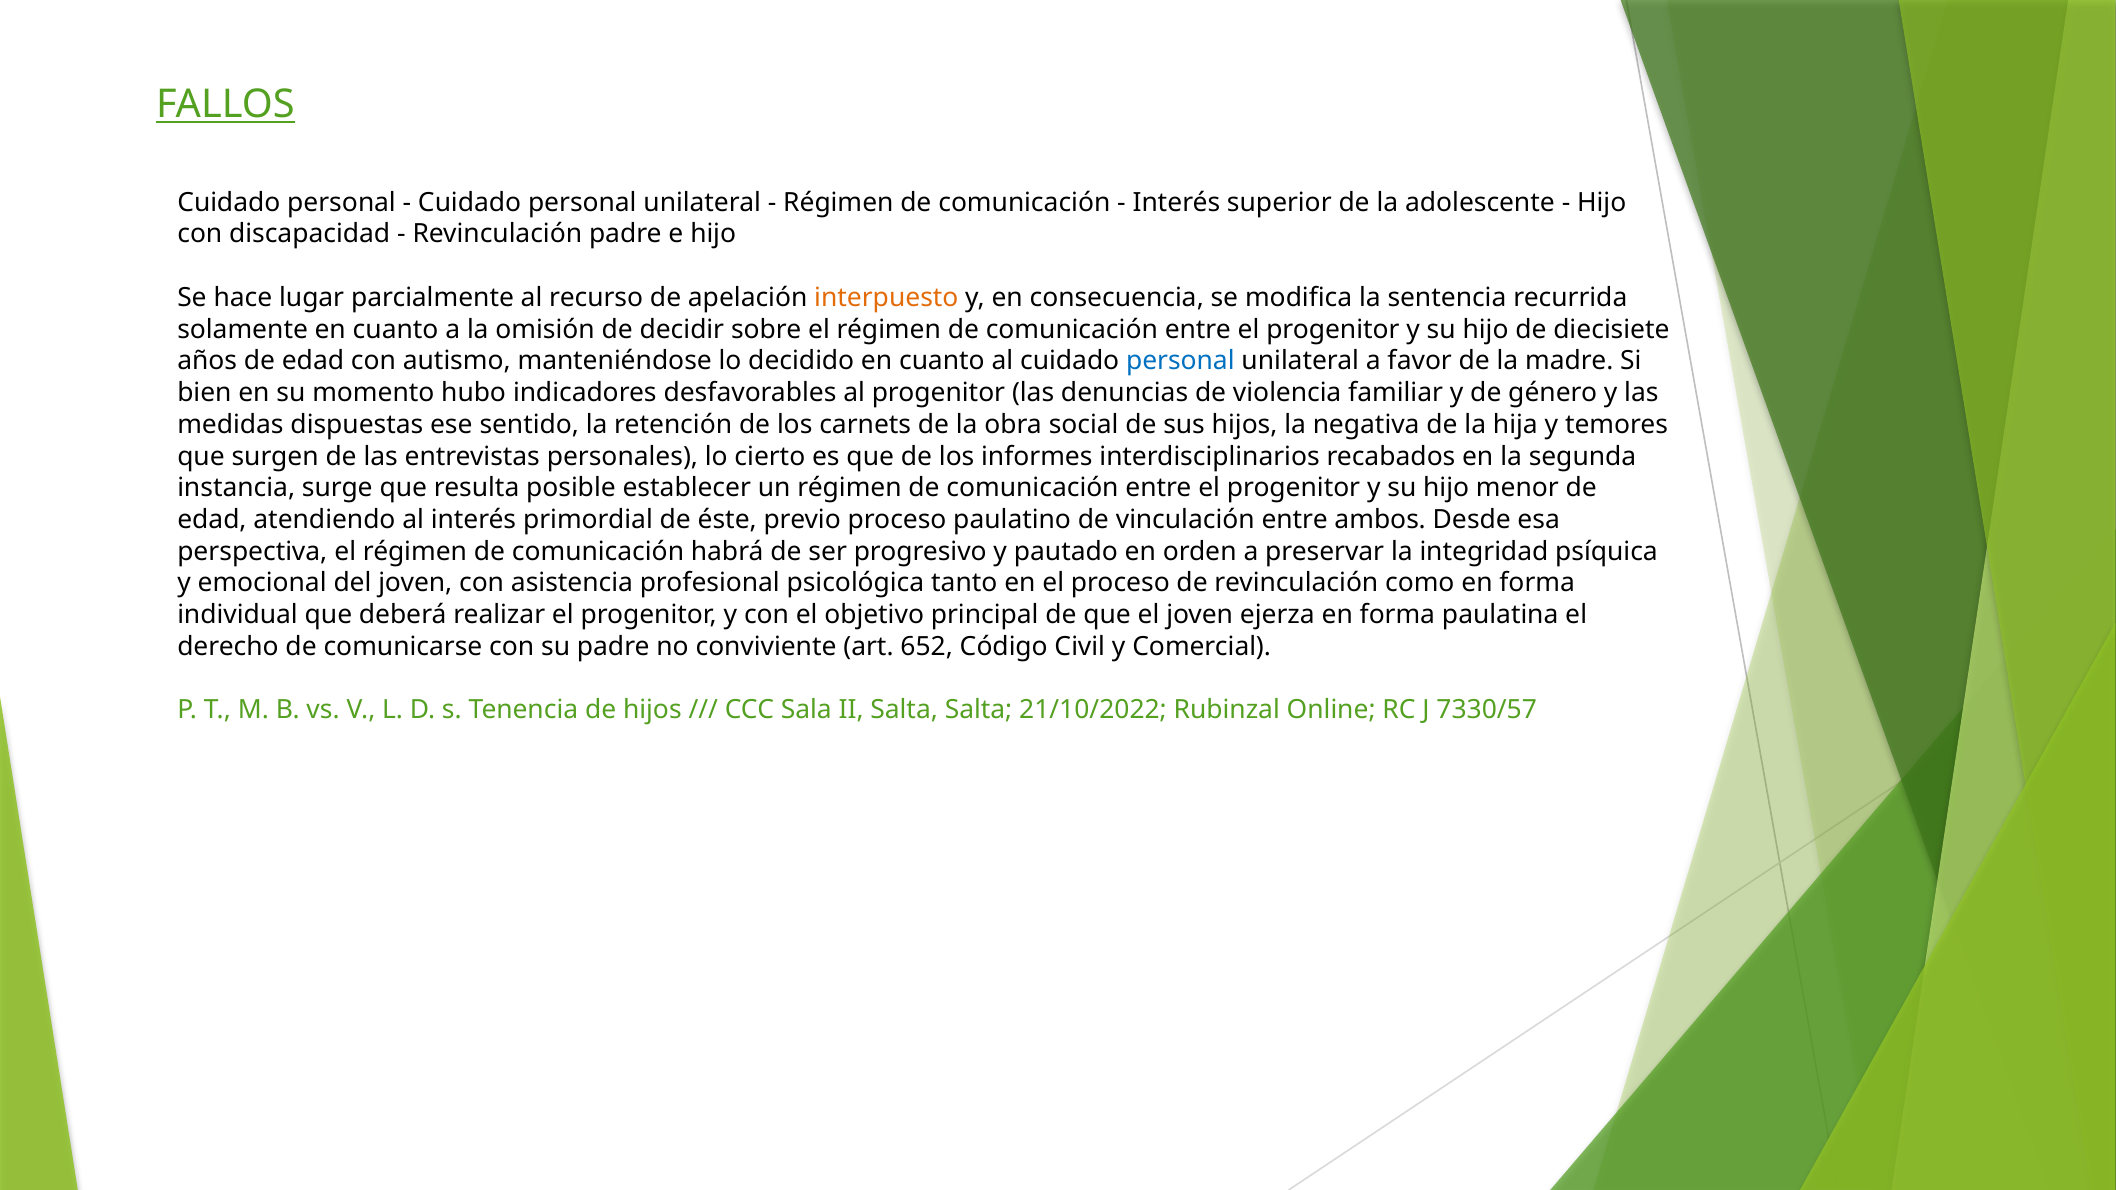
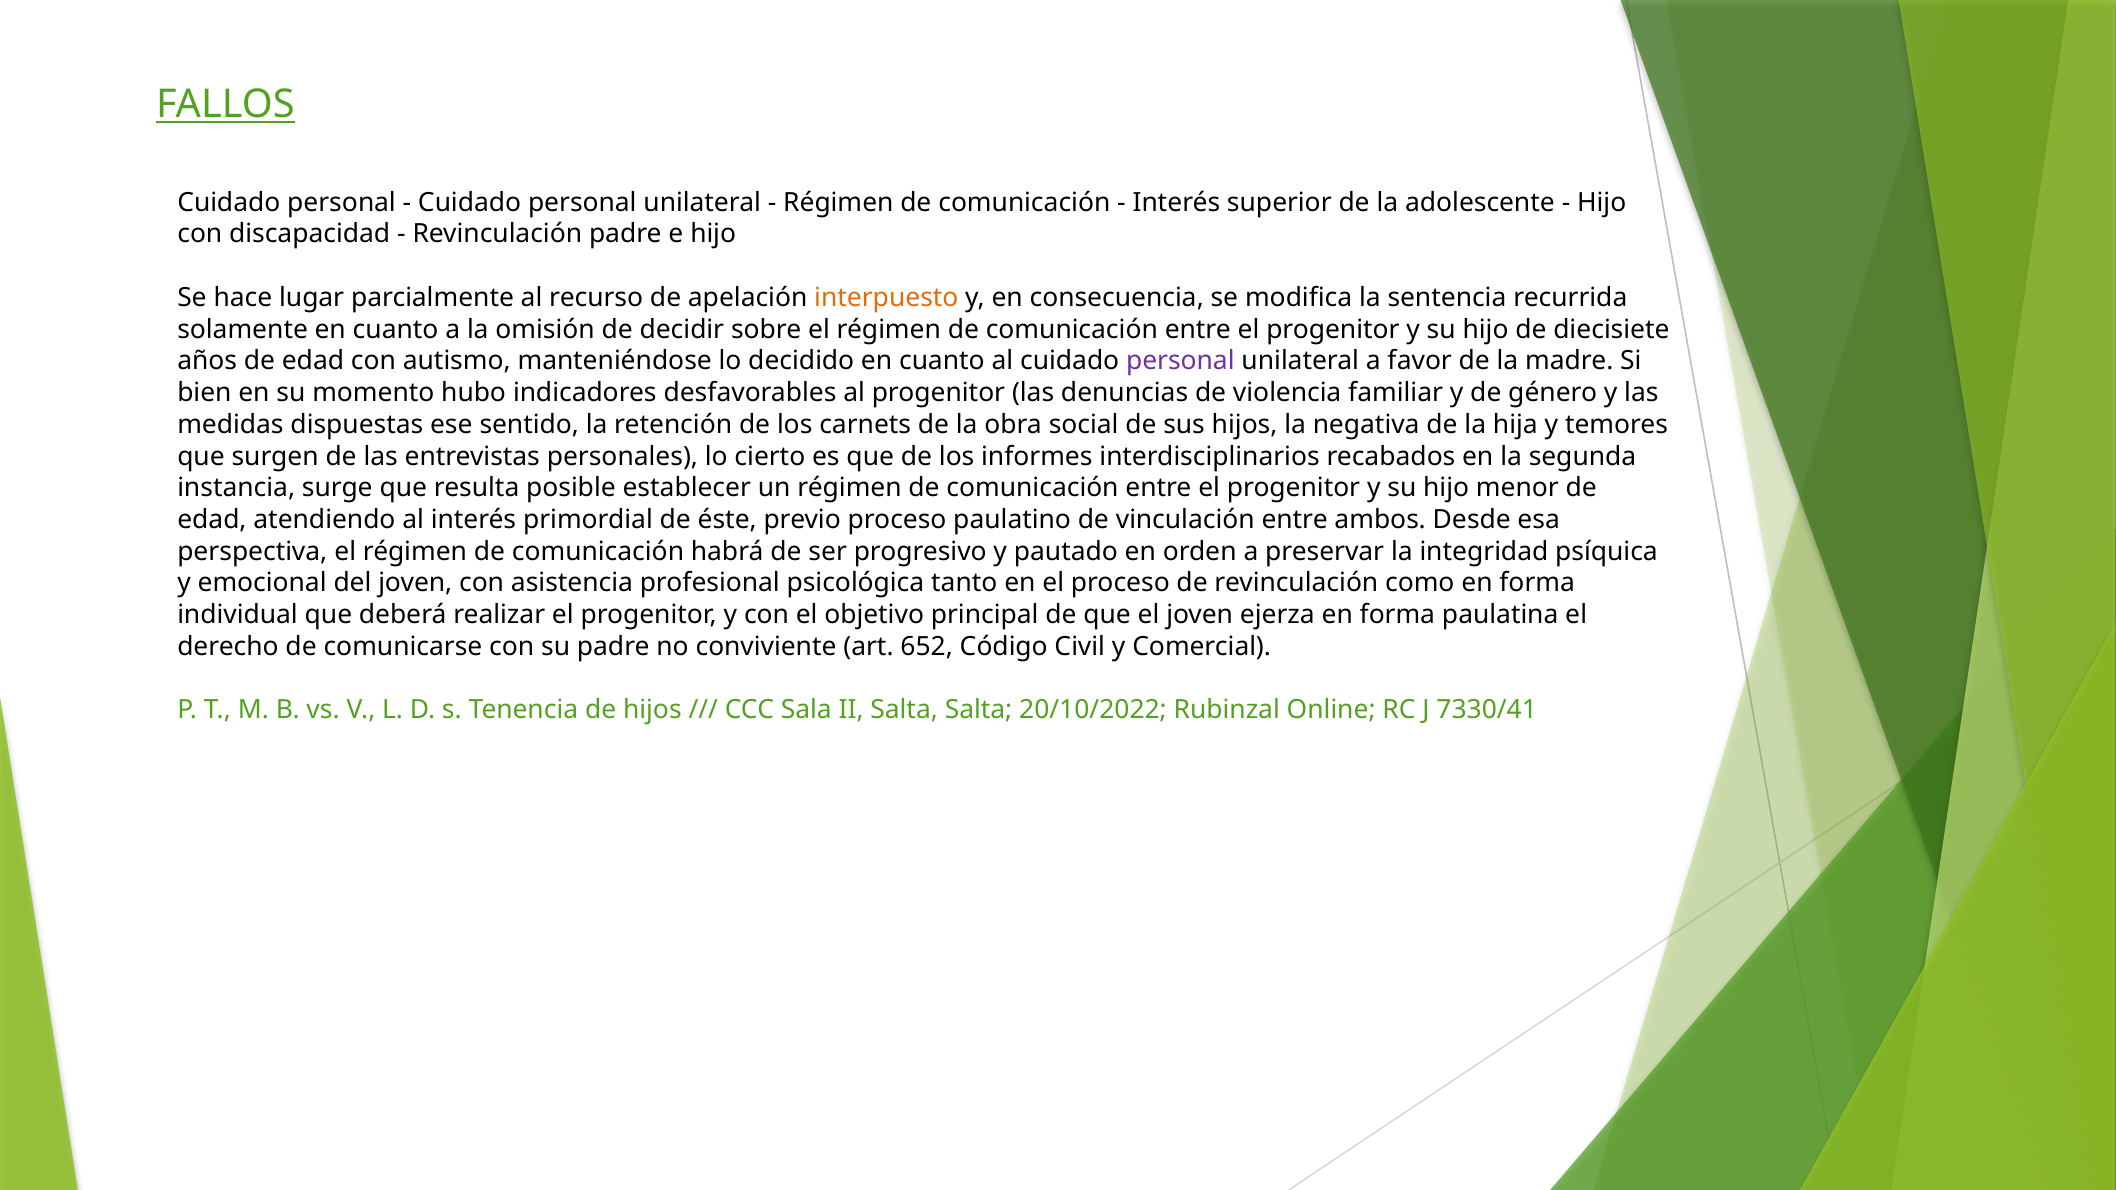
personal at (1180, 361) colour: blue -> purple
21/10/2022: 21/10/2022 -> 20/10/2022
7330/57: 7330/57 -> 7330/41
